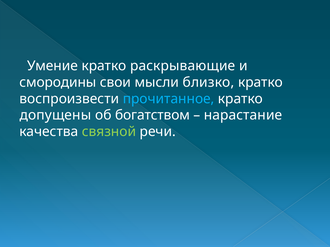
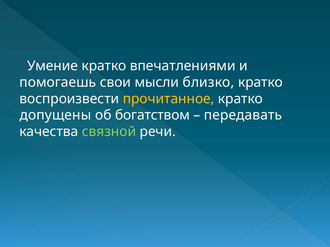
раскрывающие: раскрывающие -> впечатлениями
смородины: смородины -> помогаешь
прочитанное colour: light blue -> yellow
нарастание: нарастание -> передавать
